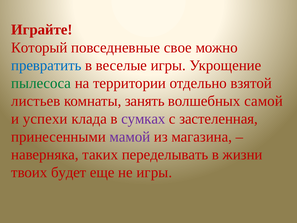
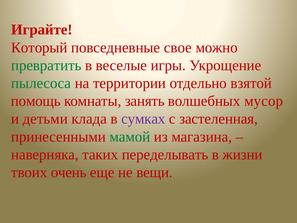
превратить colour: blue -> green
листьев: листьев -> помощь
самой: самой -> мусор
успехи: успехи -> детьми
мамой colour: purple -> green
будет: будет -> очень
не игры: игры -> вещи
